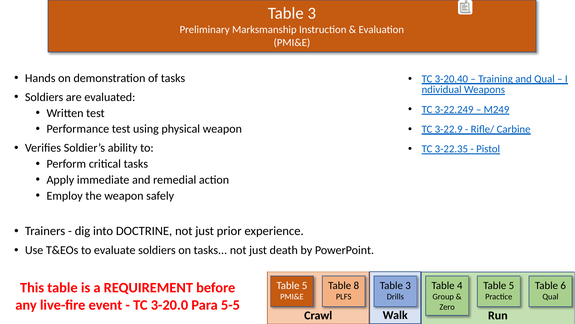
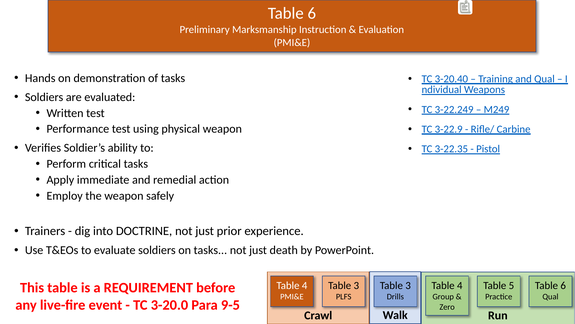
3 at (312, 13): 3 -> 6
5 at (305, 285): 5 -> 4
8 at (356, 285): 8 -> 3
5-5: 5-5 -> 9-5
